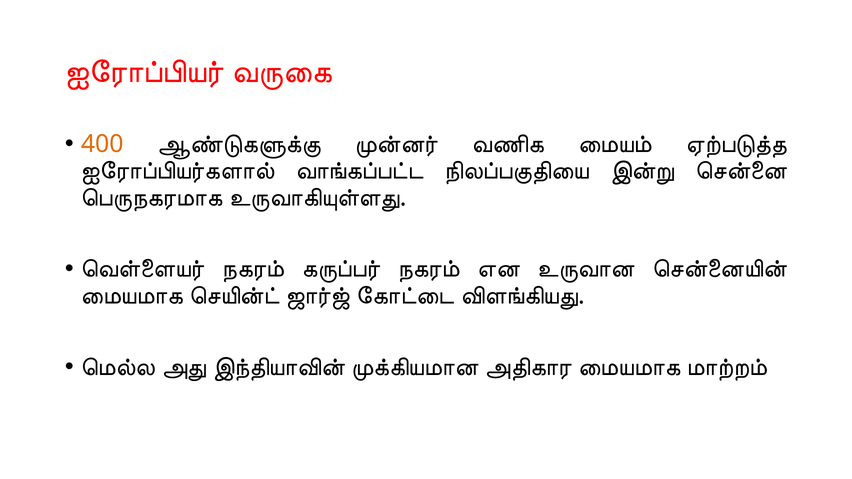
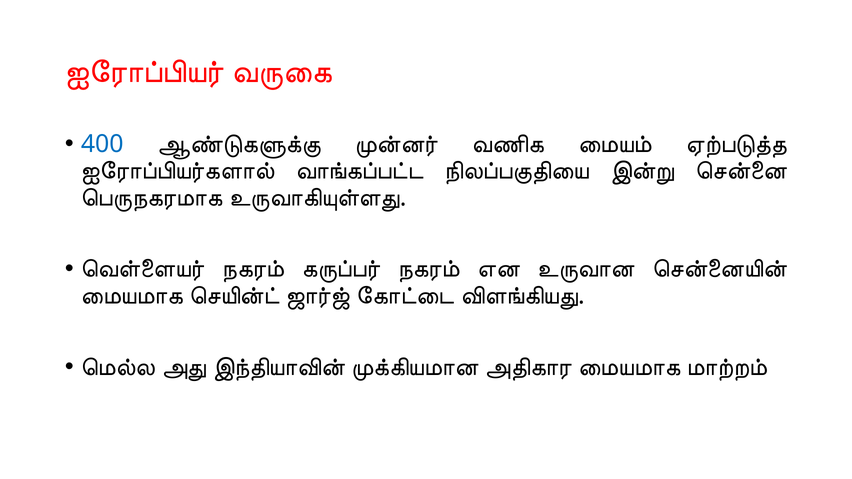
400 colour: orange -> blue
